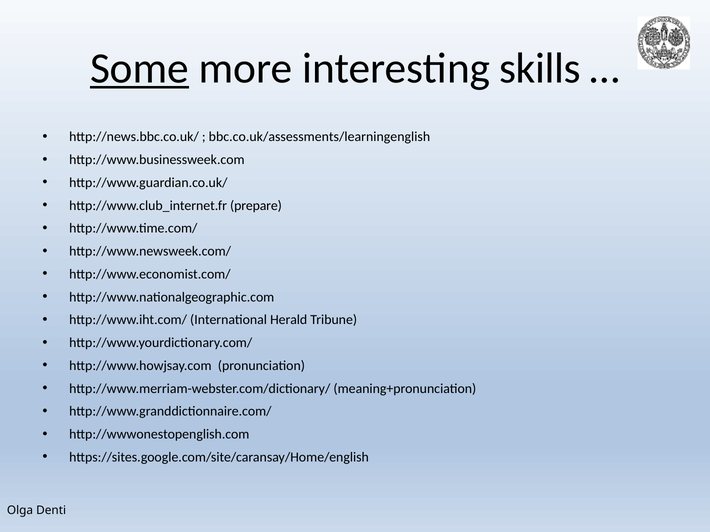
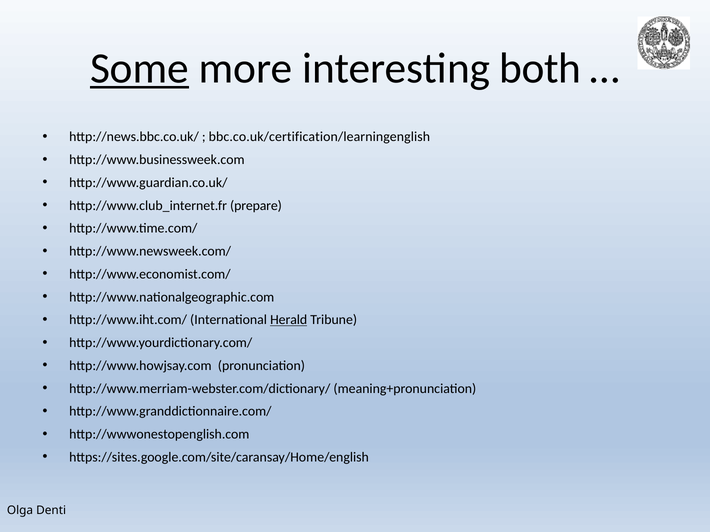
skills: skills -> both
bbc.co.uk/assessments/learningenglish: bbc.co.uk/assessments/learningenglish -> bbc.co.uk/certification/learningenglish
Herald underline: none -> present
